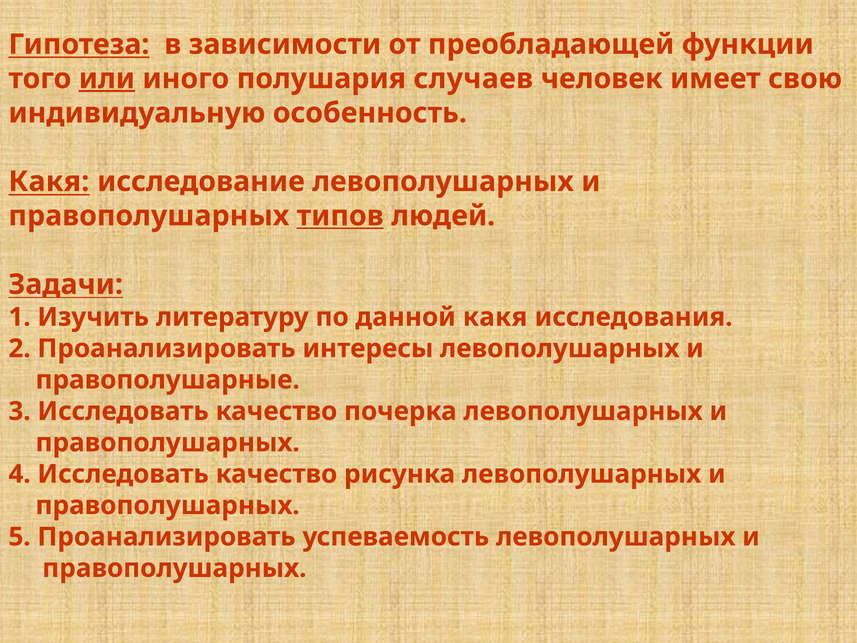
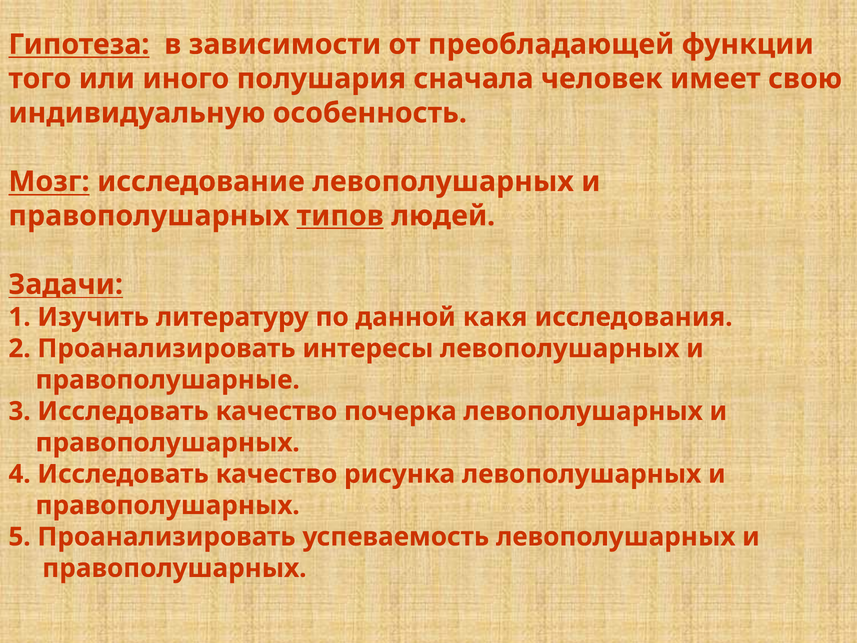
или underline: present -> none
случаев: случаев -> сначала
Какя at (49, 182): Какя -> Мозг
